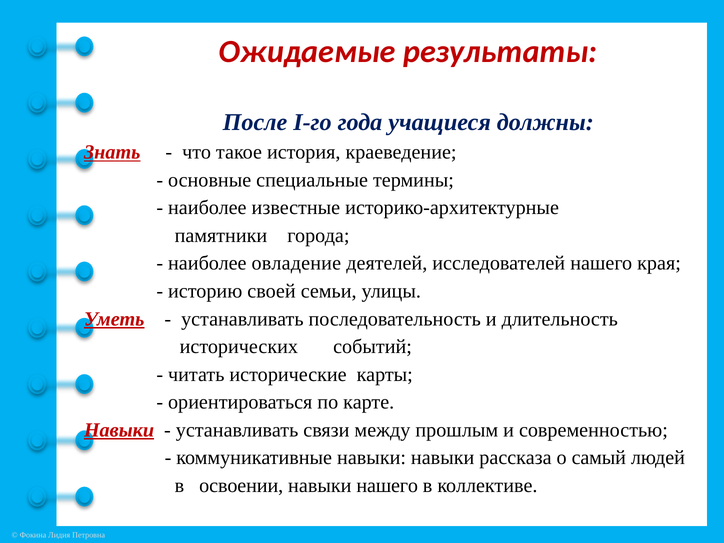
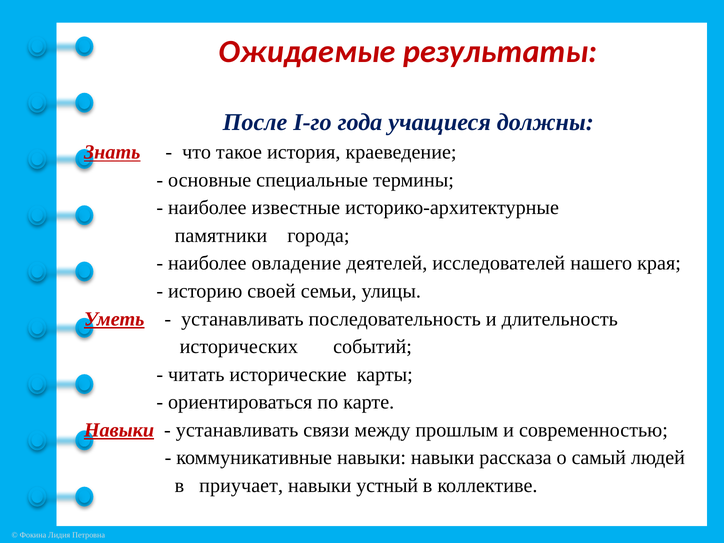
освоении: освоении -> приучает
навыки нашего: нашего -> устный
